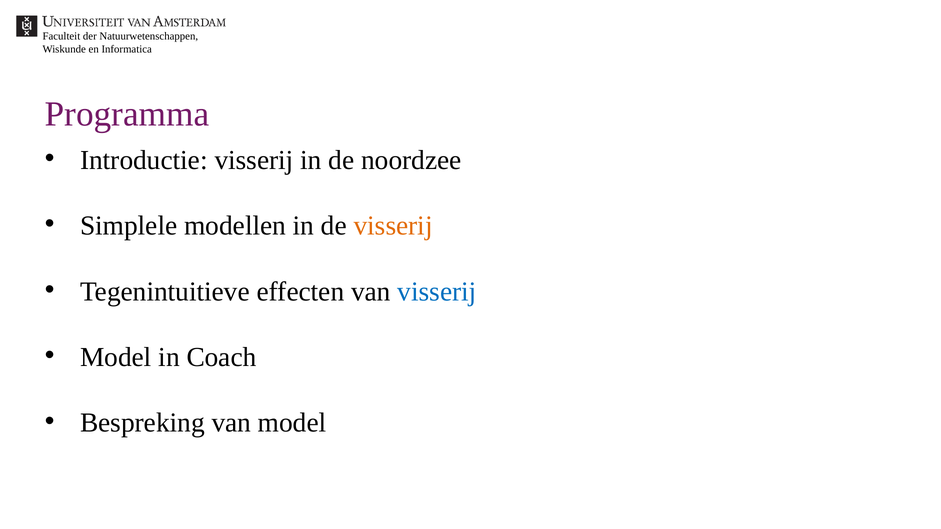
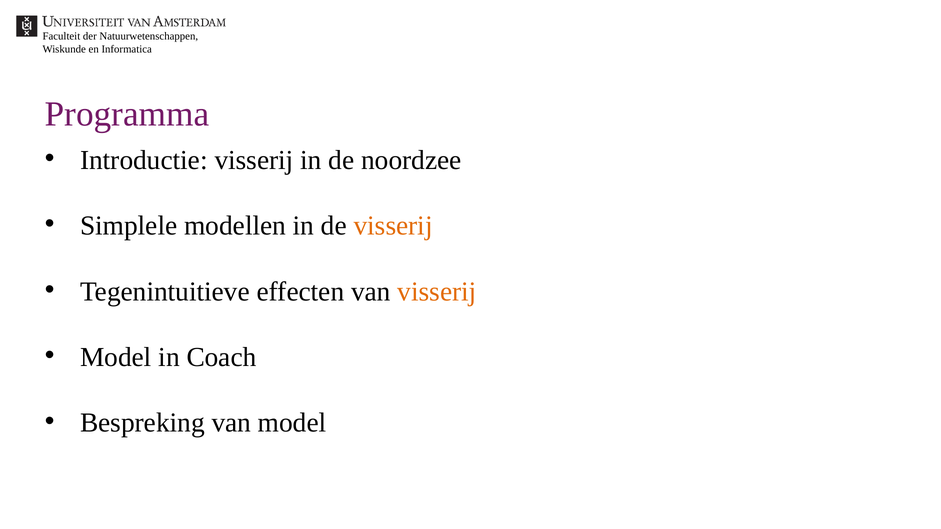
visserij at (437, 292) colour: blue -> orange
